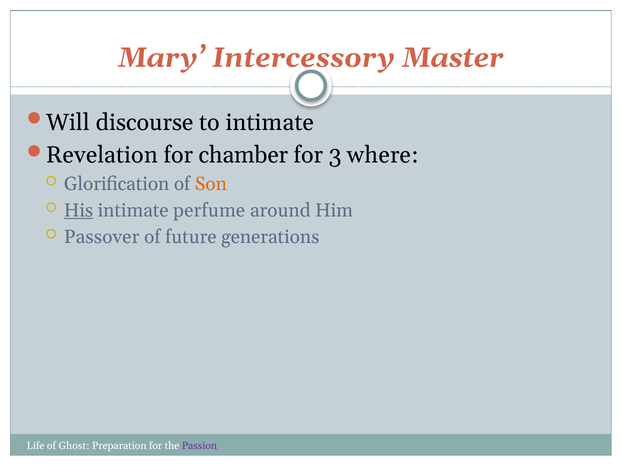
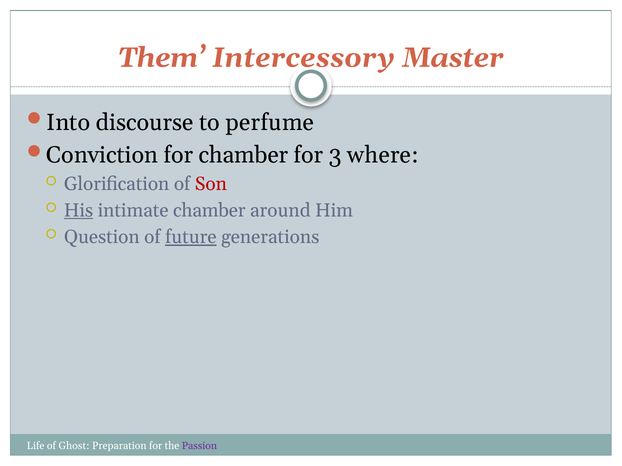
Mary: Mary -> Them
Will: Will -> Into
to intimate: intimate -> perfume
Revelation: Revelation -> Conviction
Son colour: orange -> red
intimate perfume: perfume -> chamber
Passover: Passover -> Question
future underline: none -> present
